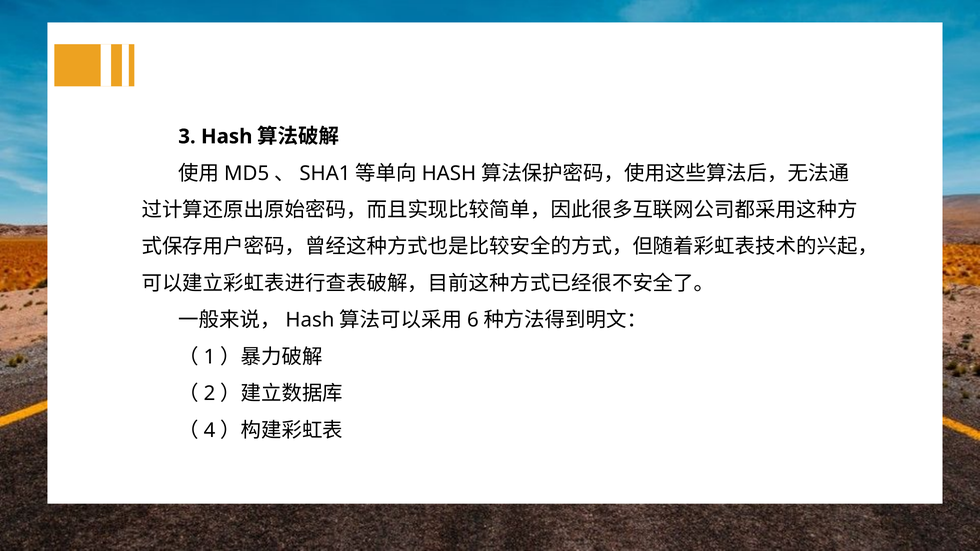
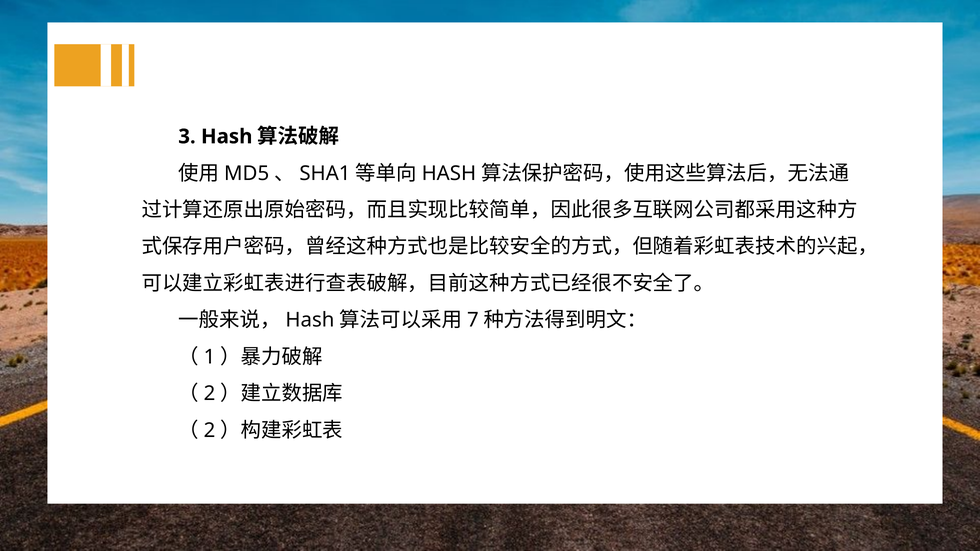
6: 6 -> 7
4 at (209, 431): 4 -> 2
